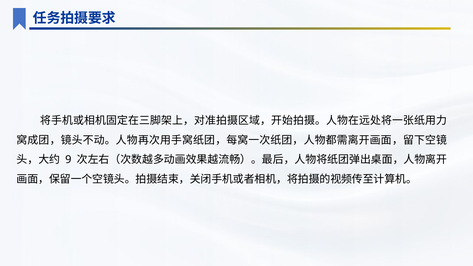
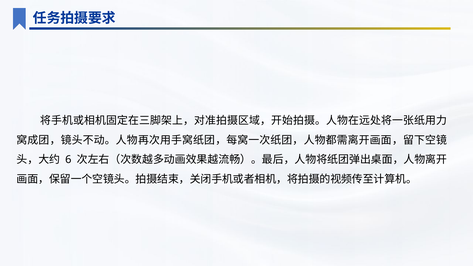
9: 9 -> 6
